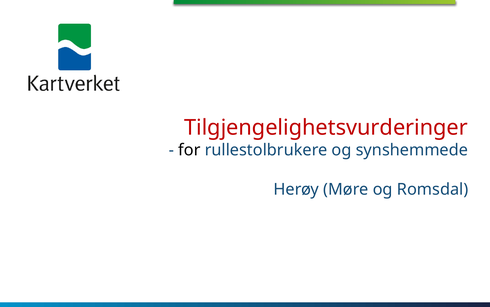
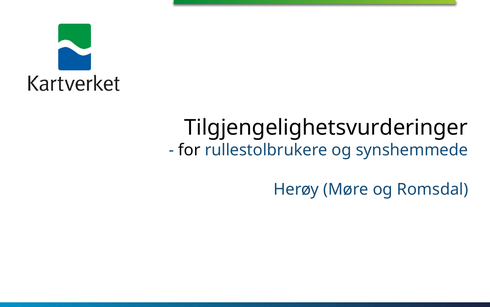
Tilgjengelighetsvurderinger colour: red -> black
